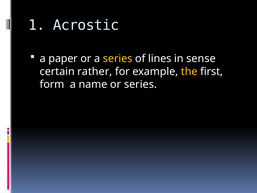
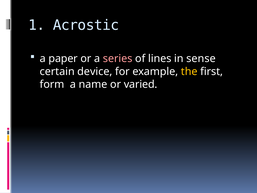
series at (118, 59) colour: yellow -> pink
rather: rather -> device
or series: series -> varied
